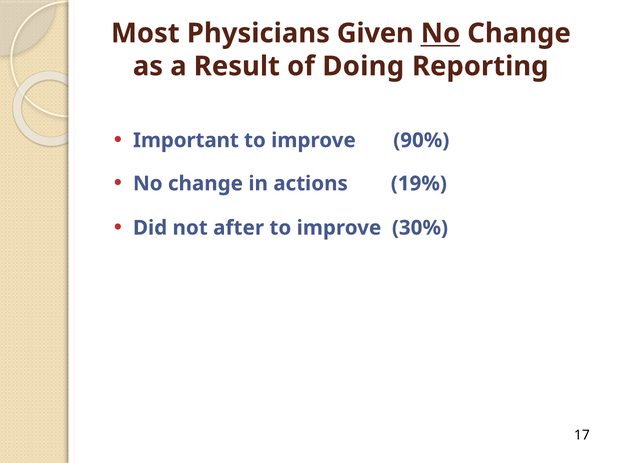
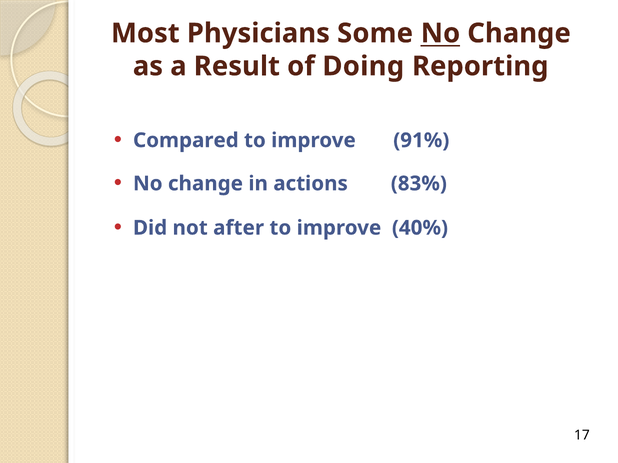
Given: Given -> Some
Important: Important -> Compared
90%: 90% -> 91%
19%: 19% -> 83%
30%: 30% -> 40%
